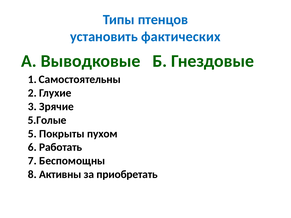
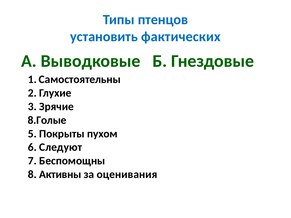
5.Голые: 5.Голые -> 8.Голые
Работать: Работать -> Следуют
приобретать: приобретать -> оценивания
